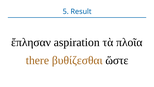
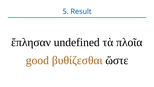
aspiration: aspiration -> undefined
there: there -> good
